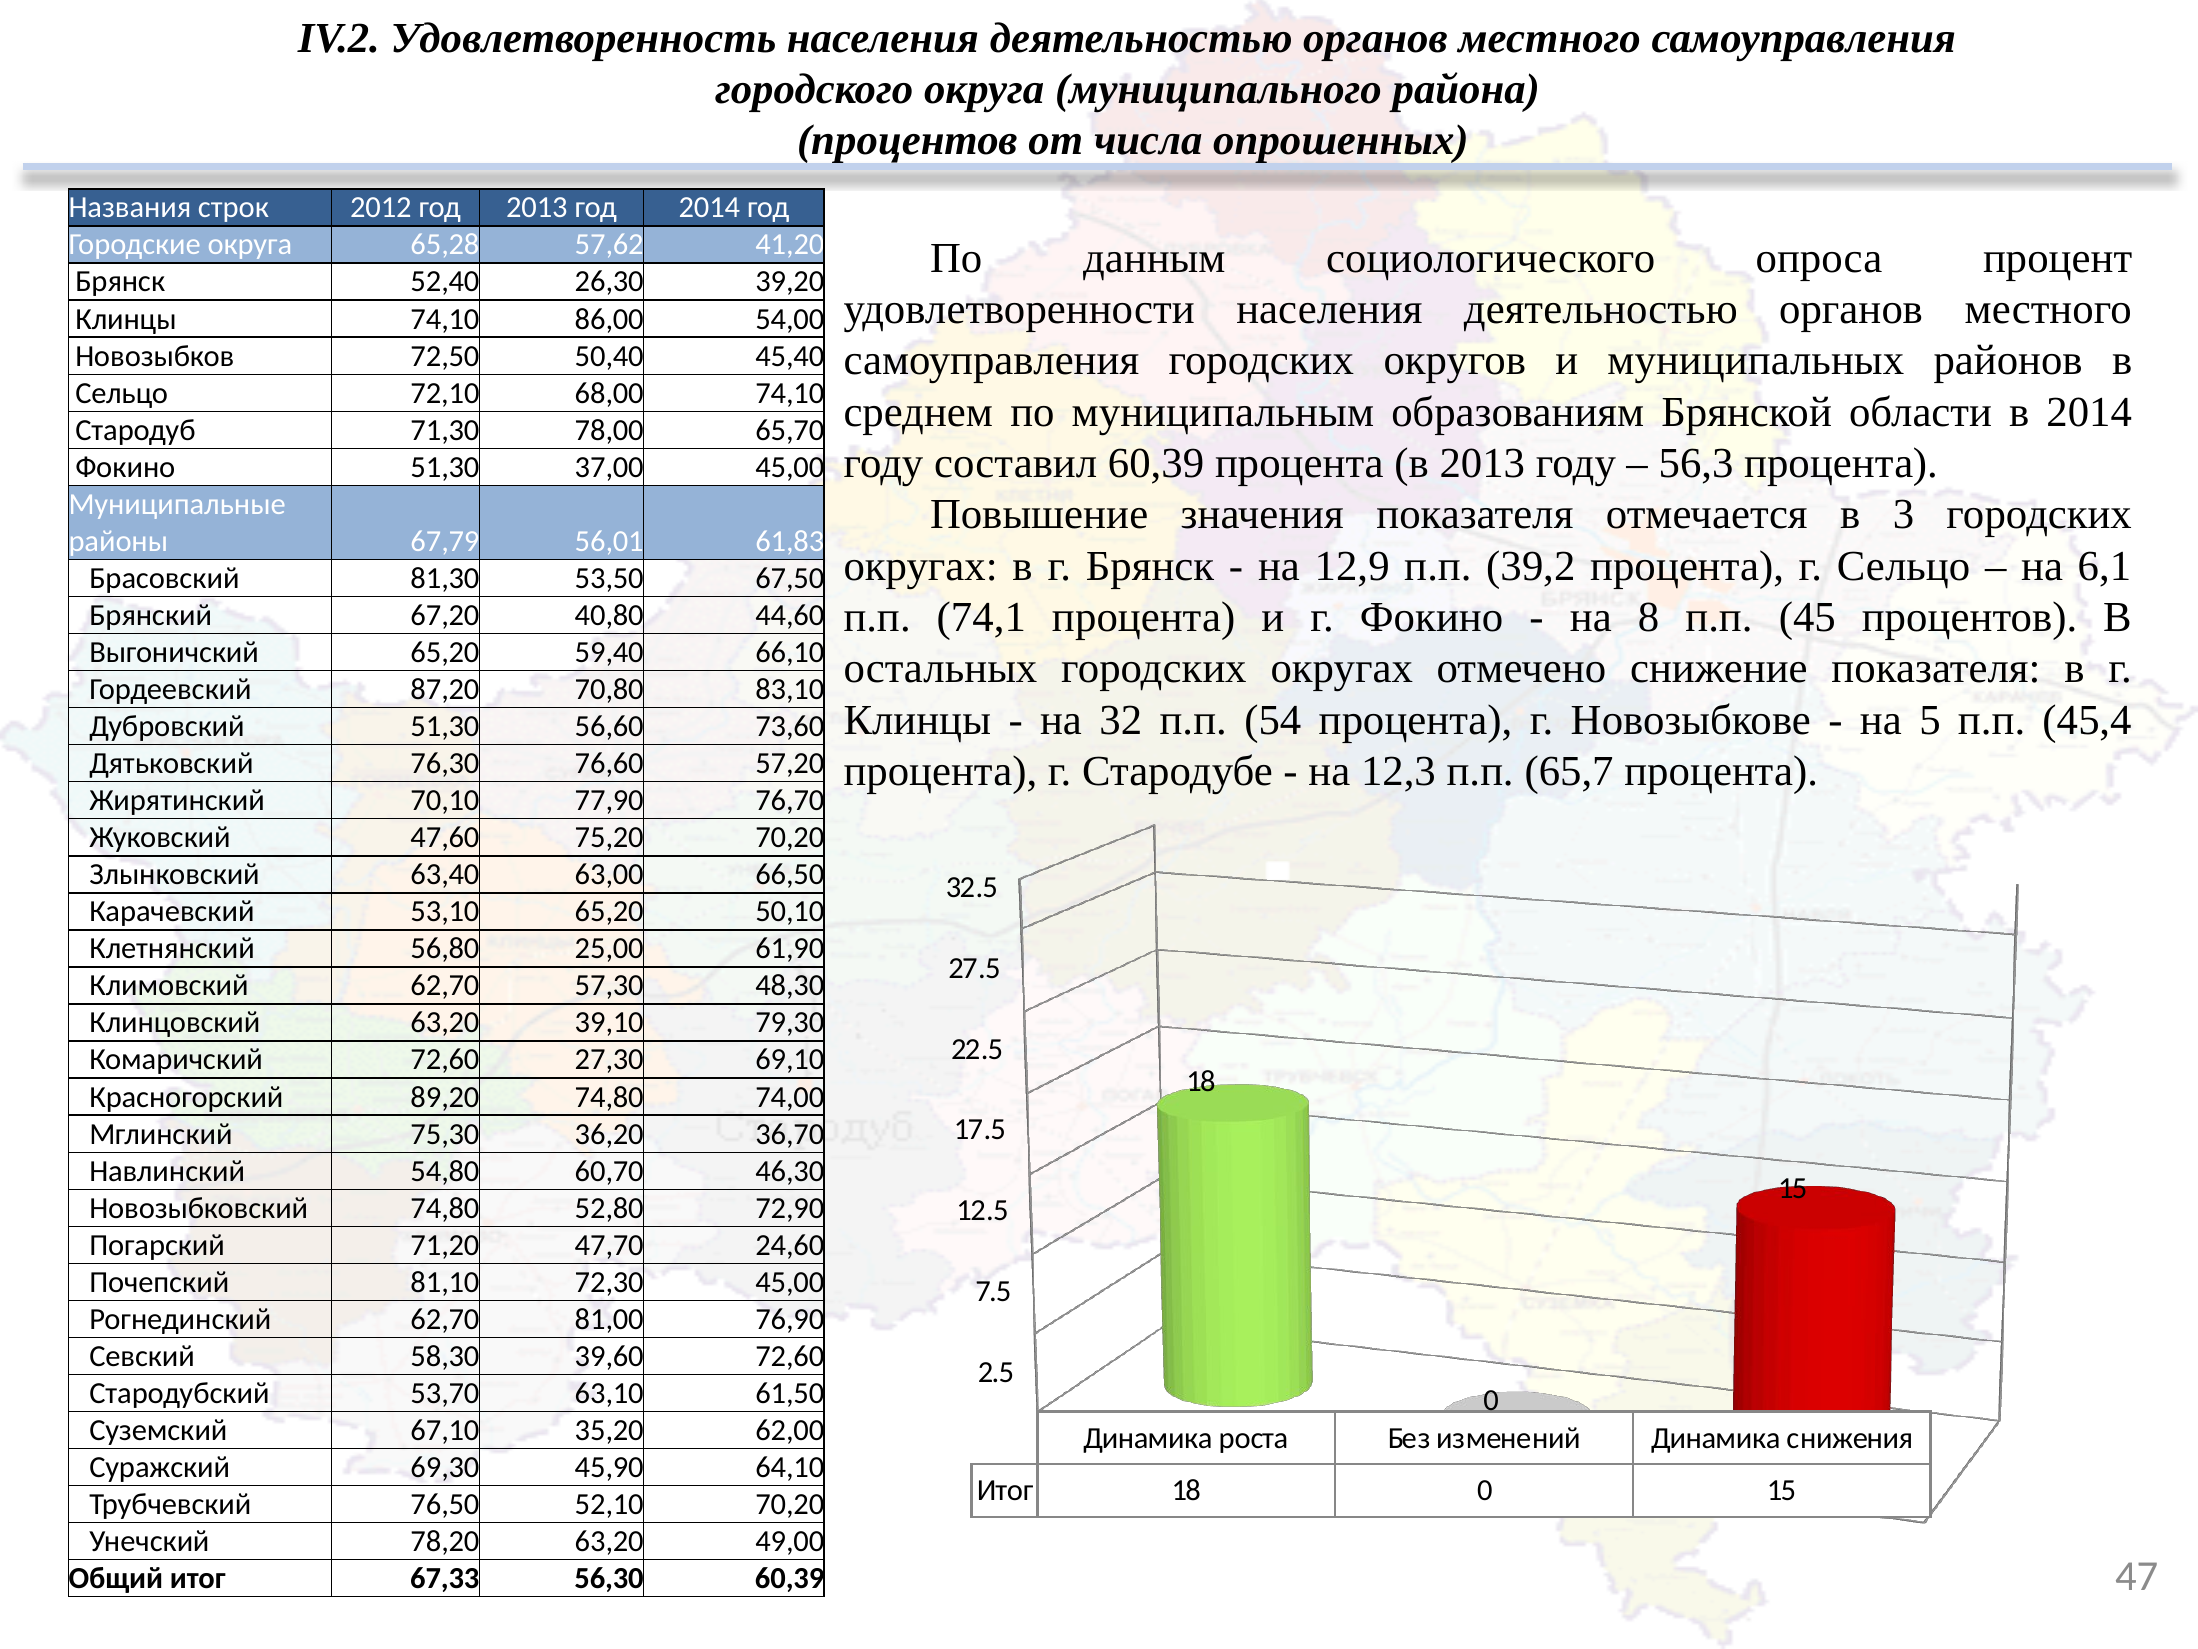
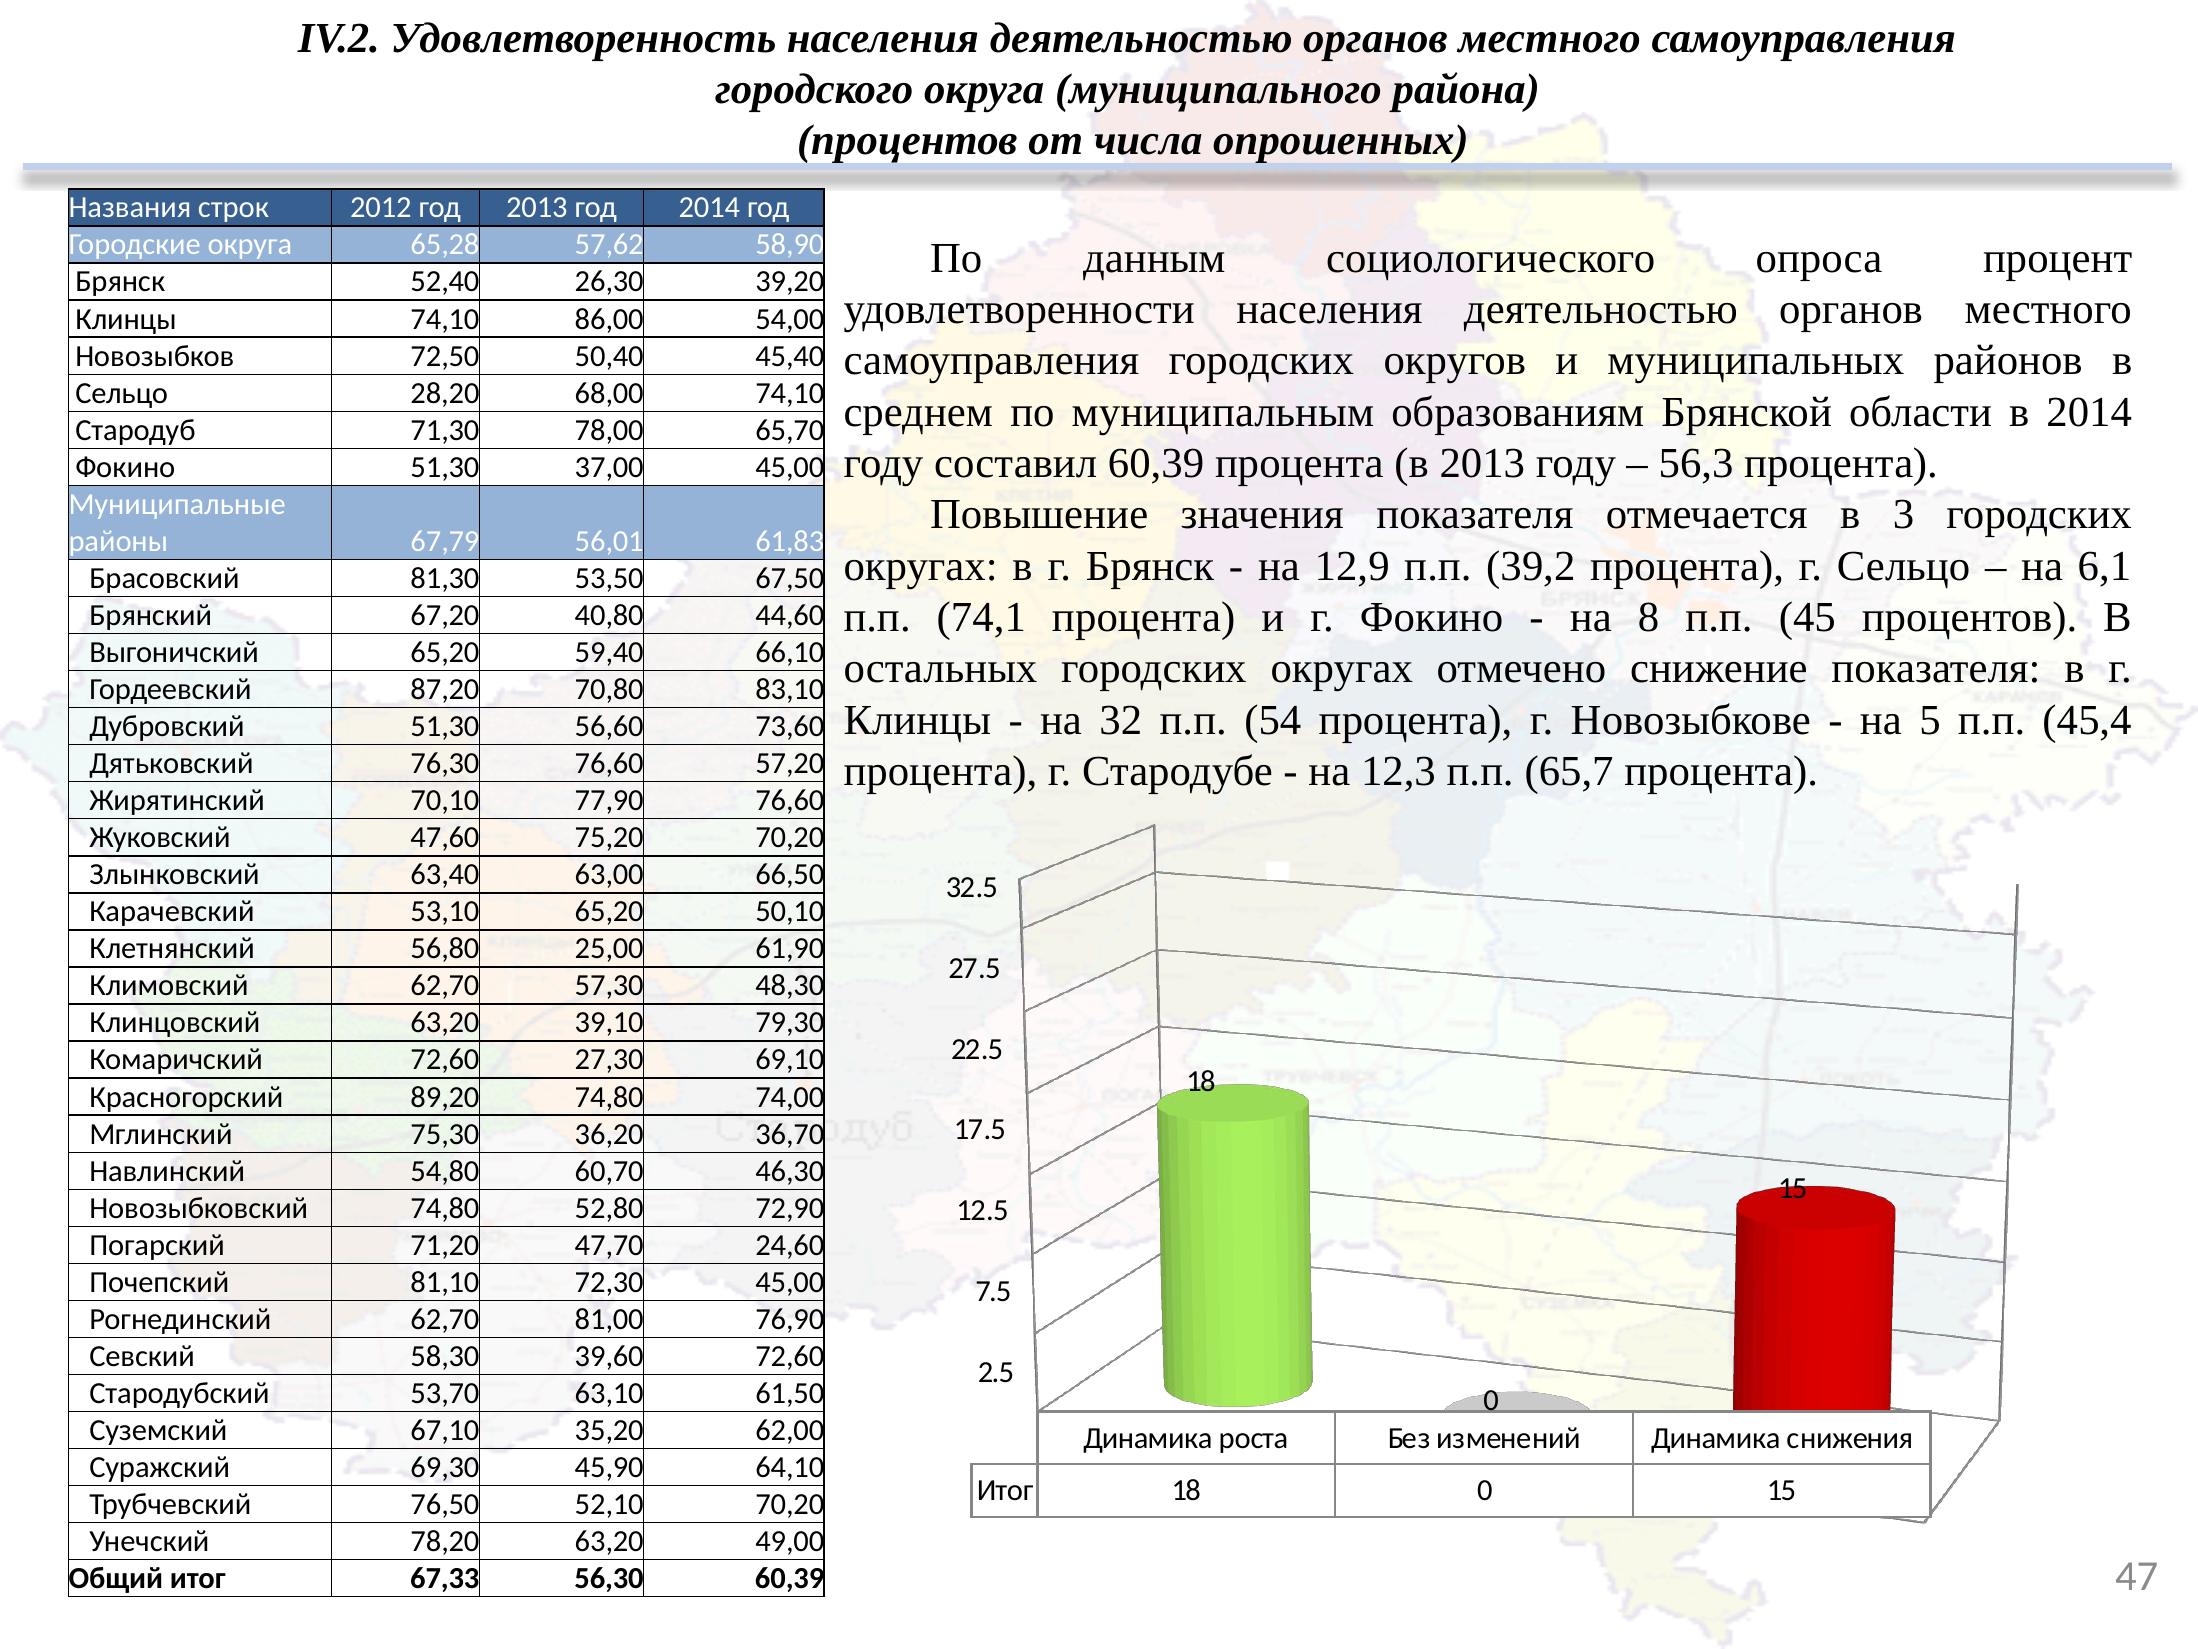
41,20: 41,20 -> 58,90
72,10: 72,10 -> 28,20
77,90 76,70: 76,70 -> 76,60
